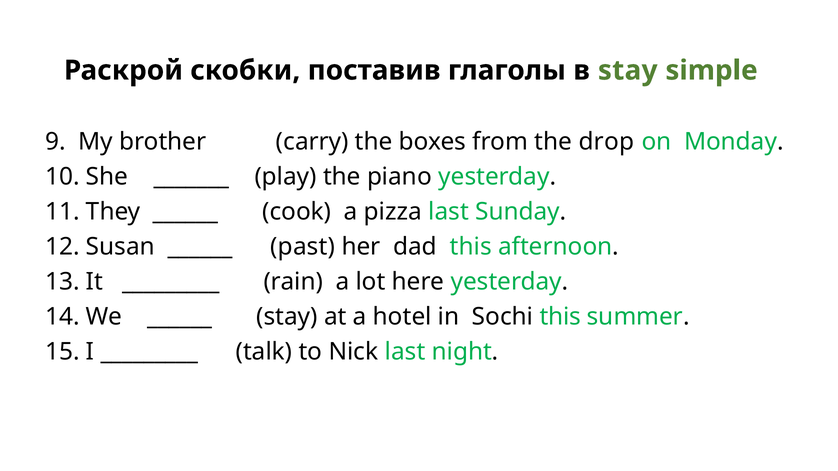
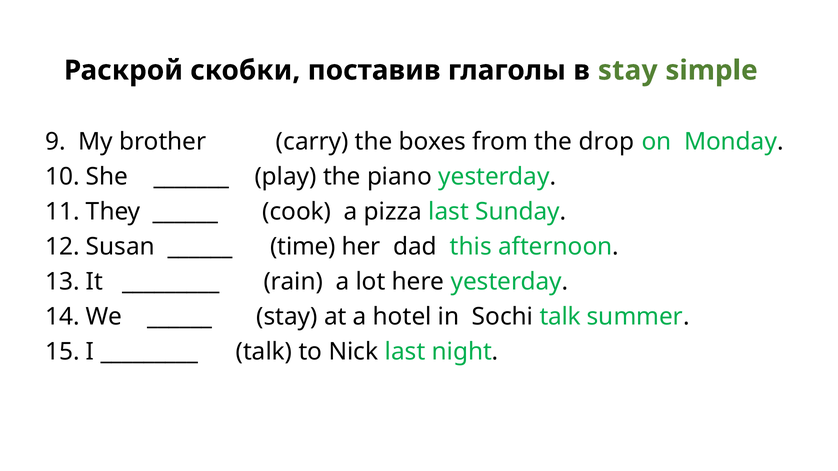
past: past -> time
Sochi this: this -> talk
